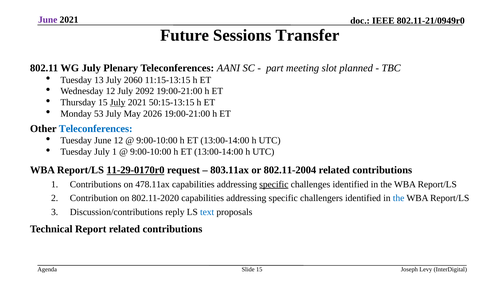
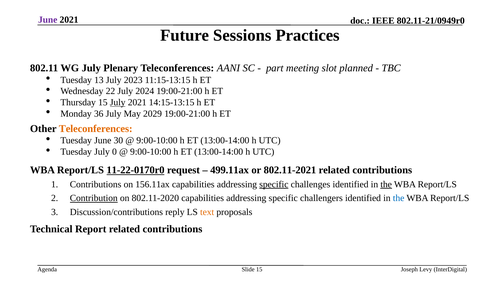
Transfer: Transfer -> Practices
2060: 2060 -> 2023
Wednesday 12: 12 -> 22
2092: 2092 -> 2024
50:15-13:15: 50:15-13:15 -> 14:15-13:15
53: 53 -> 36
2026: 2026 -> 2029
Teleconferences at (96, 129) colour: blue -> orange
June 12: 12 -> 30
July 1: 1 -> 0
11-29-0170r0: 11-29-0170r0 -> 11-22-0170r0
803.11ax: 803.11ax -> 499.11ax
802.11-2004: 802.11-2004 -> 802.11-2021
478.11ax: 478.11ax -> 156.11ax
the at (386, 185) underline: none -> present
Contribution underline: none -> present
text colour: blue -> orange
